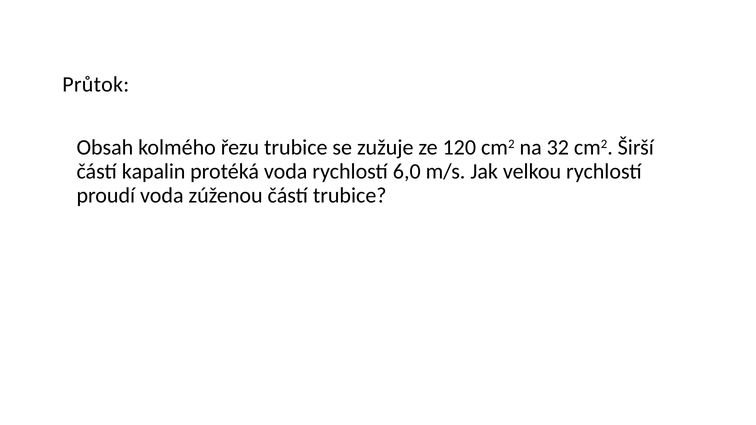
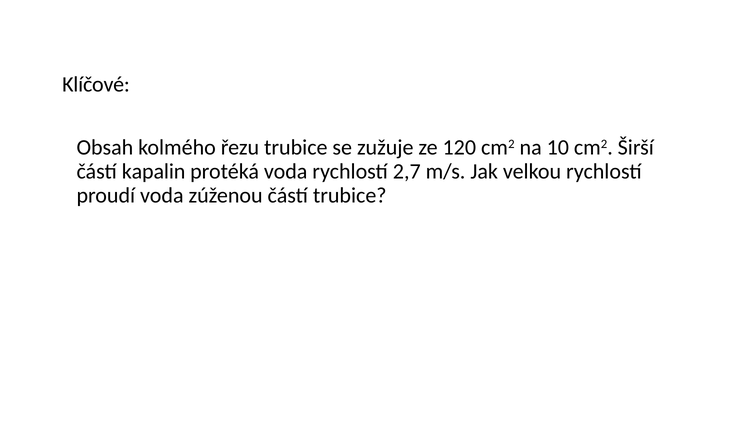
Průtok: Průtok -> Klíčové
32: 32 -> 10
6,0: 6,0 -> 2,7
